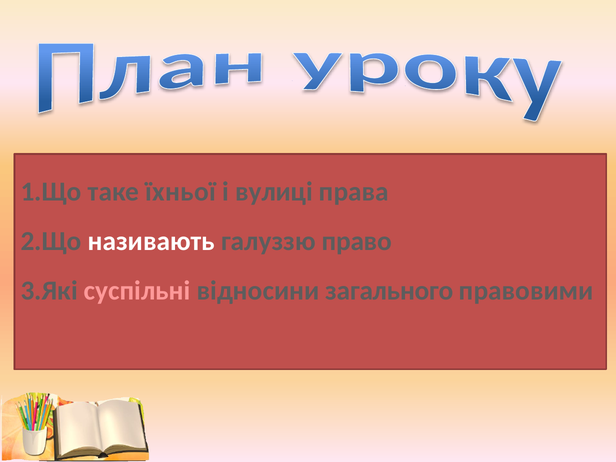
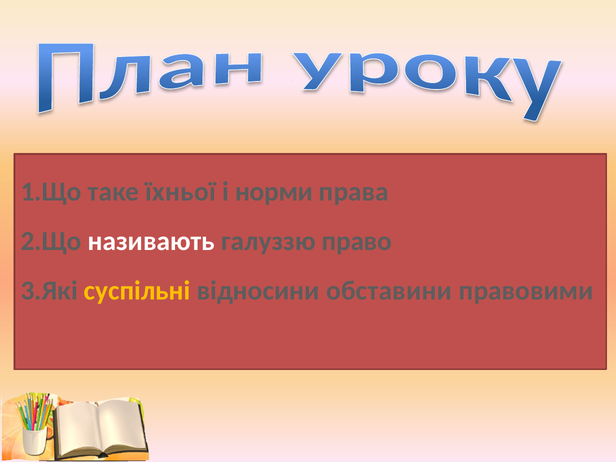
вулиці: вулиці -> норми
суспільні colour: pink -> yellow
загального: загального -> обставини
